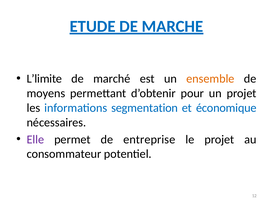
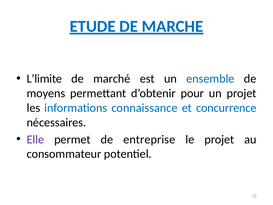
ensemble colour: orange -> blue
segmentation: segmentation -> connaissance
économique: économique -> concurrence
